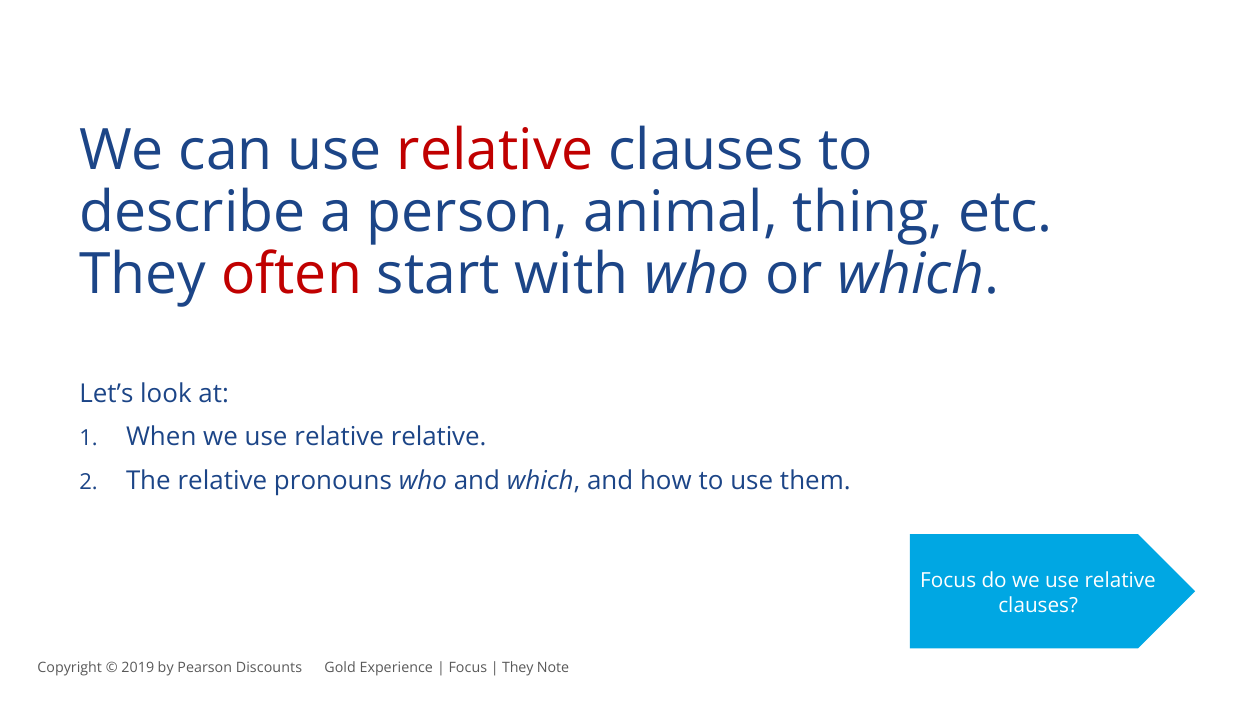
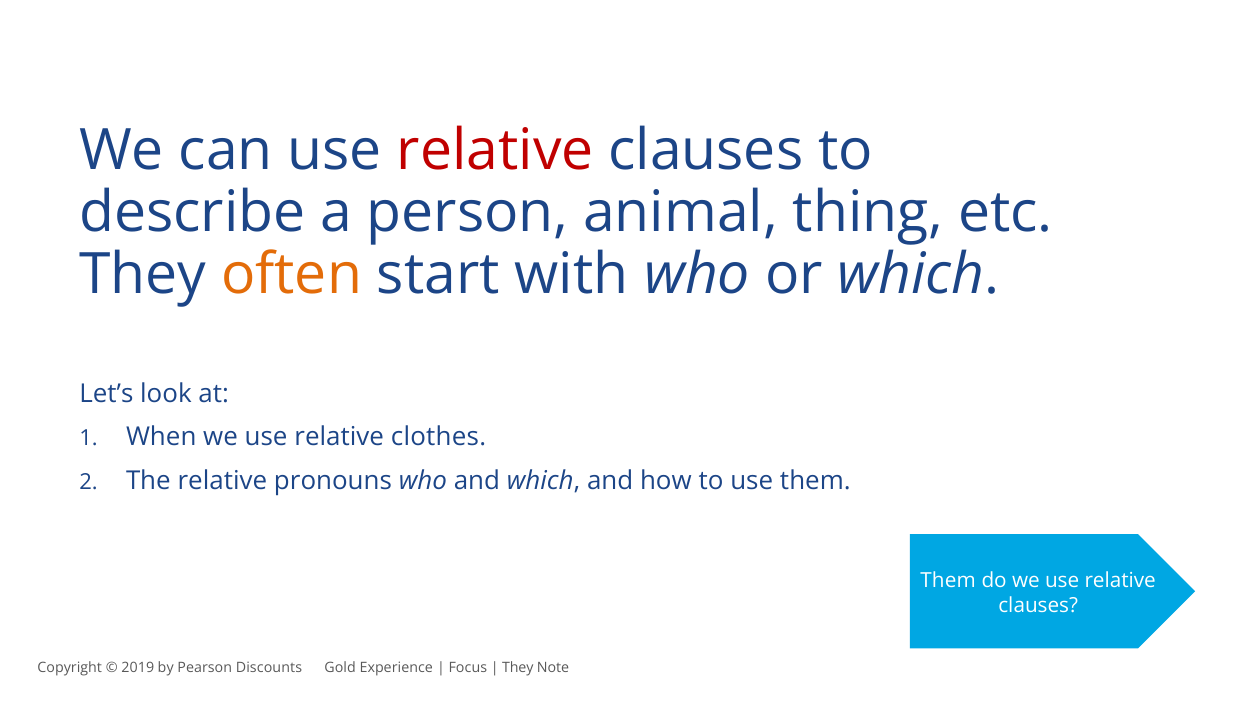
often colour: red -> orange
relative relative: relative -> clothes
Focus at (948, 580): Focus -> Them
